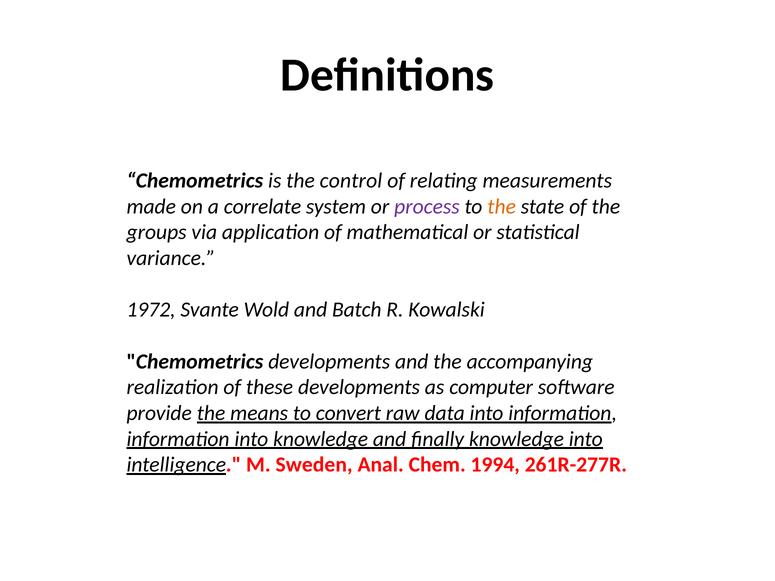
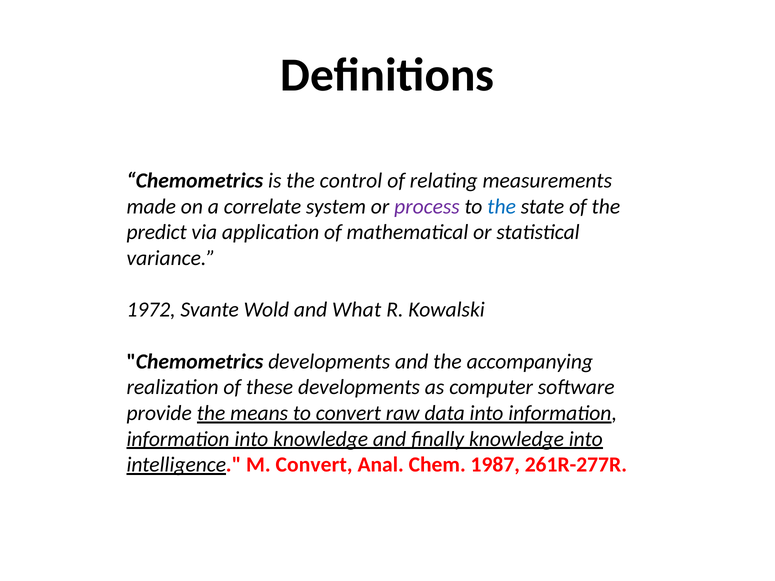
the at (502, 207) colour: orange -> blue
groups: groups -> predict
Batch: Batch -> What
M Sweden: Sweden -> Convert
1994: 1994 -> 1987
